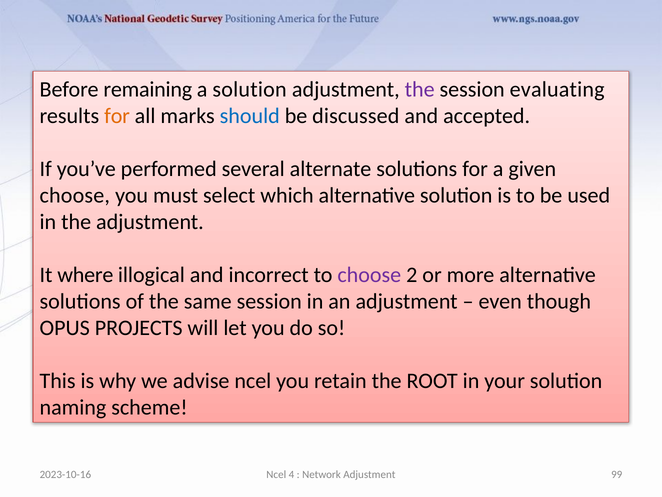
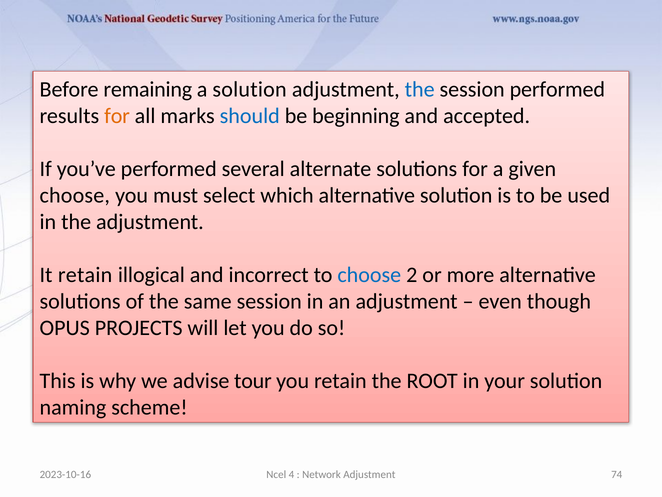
the at (420, 89) colour: purple -> blue
session evaluating: evaluating -> performed
discussed: discussed -> beginning
It where: where -> retain
choose at (369, 274) colour: purple -> blue
advise ncel: ncel -> tour
99: 99 -> 74
